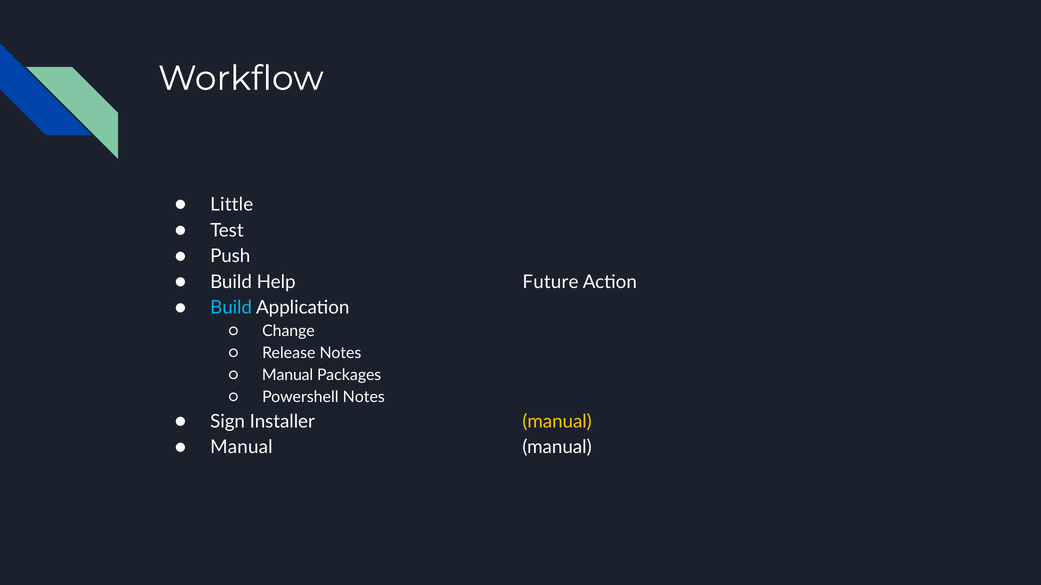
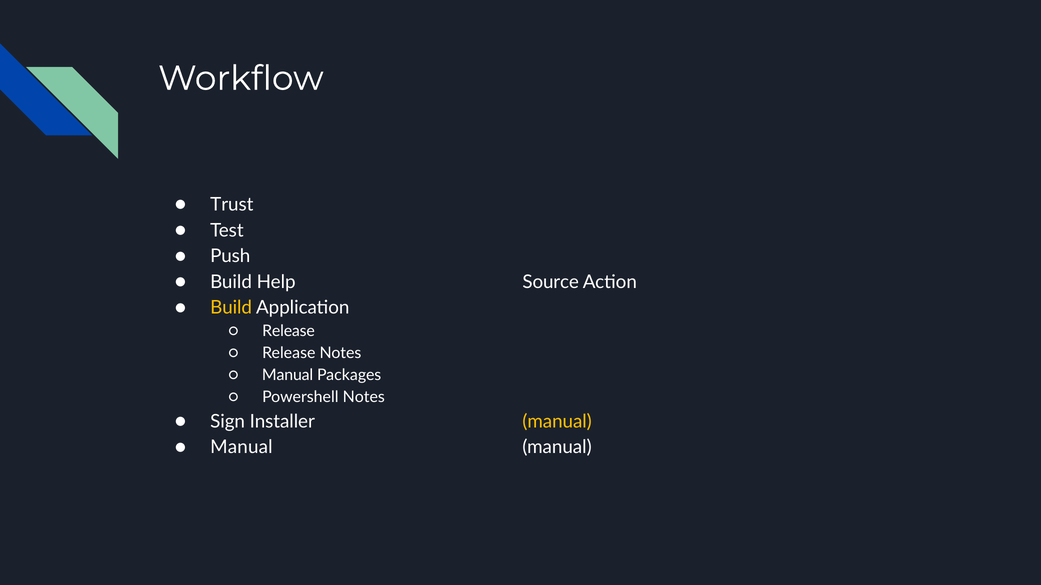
Little: Little -> Trust
Future: Future -> Source
Build at (231, 308) colour: light blue -> yellow
Change at (288, 332): Change -> Release
